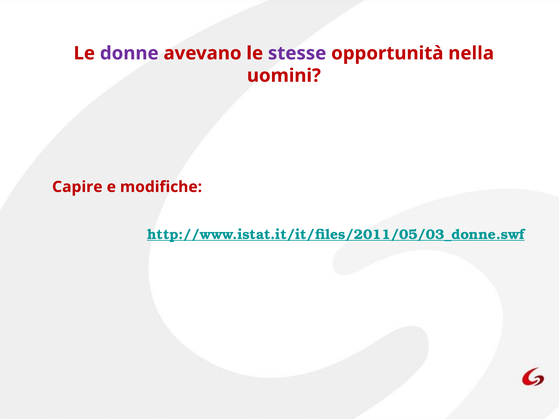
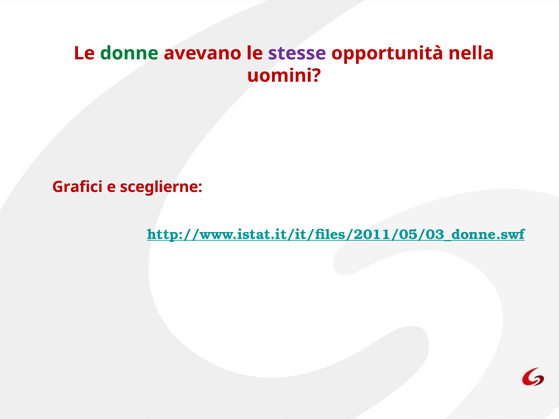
donne colour: purple -> green
Capire: Capire -> Grafici
modifiche: modifiche -> sceglierne
